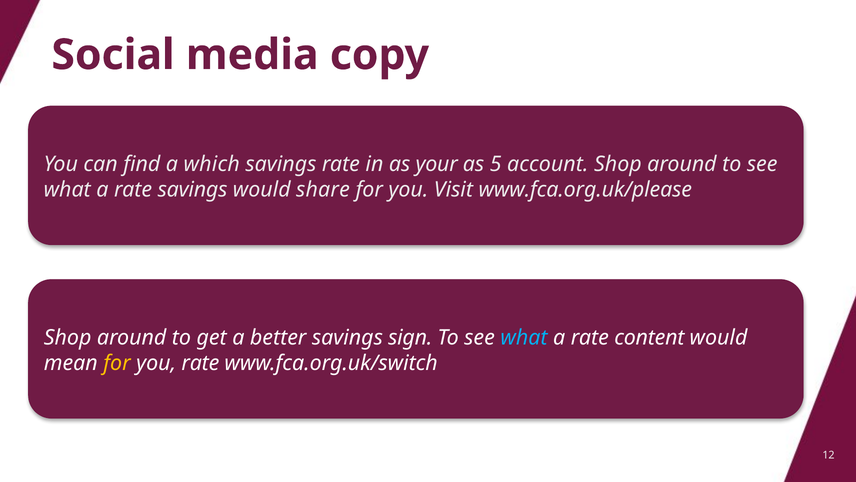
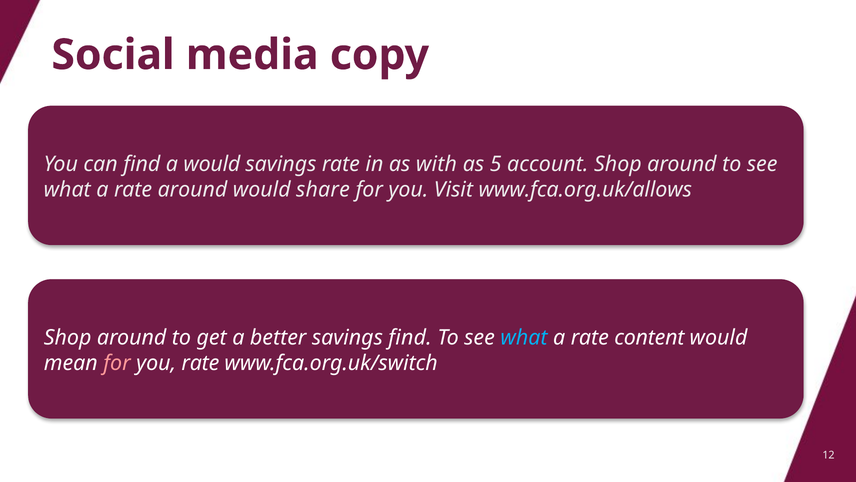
a which: which -> would
your: your -> with
rate savings: savings -> around
www.fca.org.uk/please: www.fca.org.uk/please -> www.fca.org.uk/allows
savings sign: sign -> find
for at (117, 363) colour: yellow -> pink
